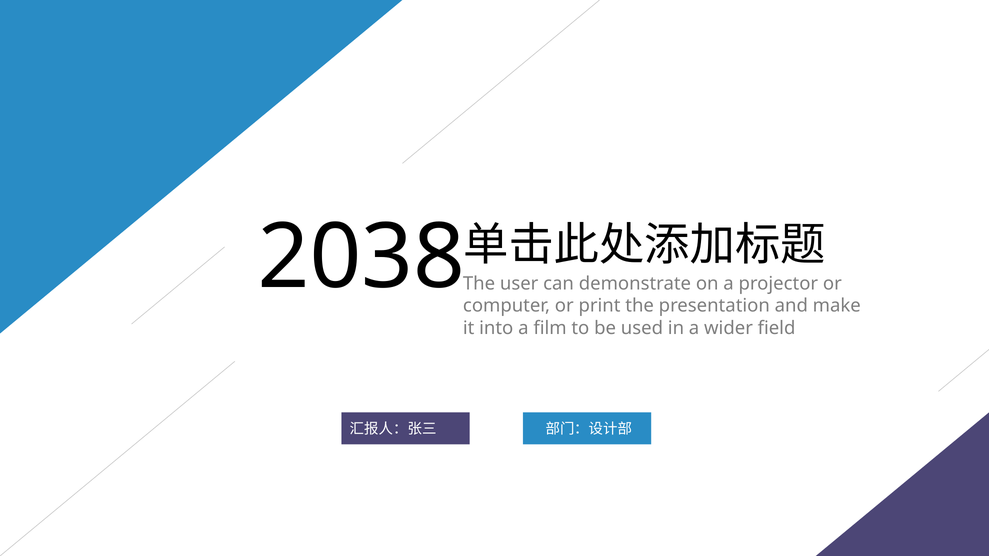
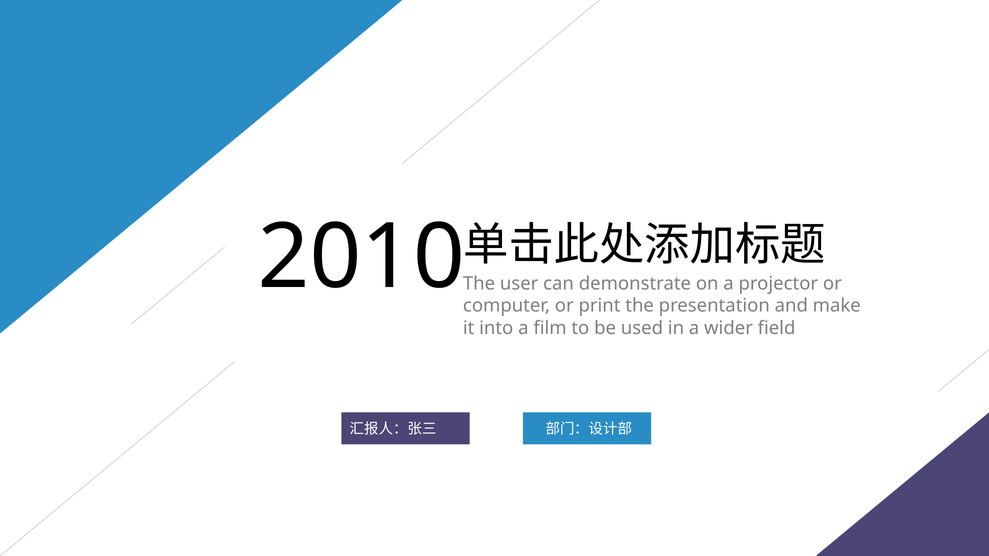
2038: 2038 -> 2010
